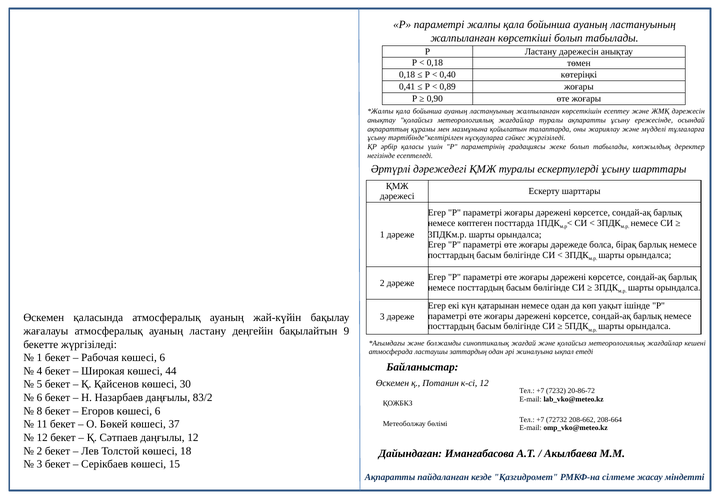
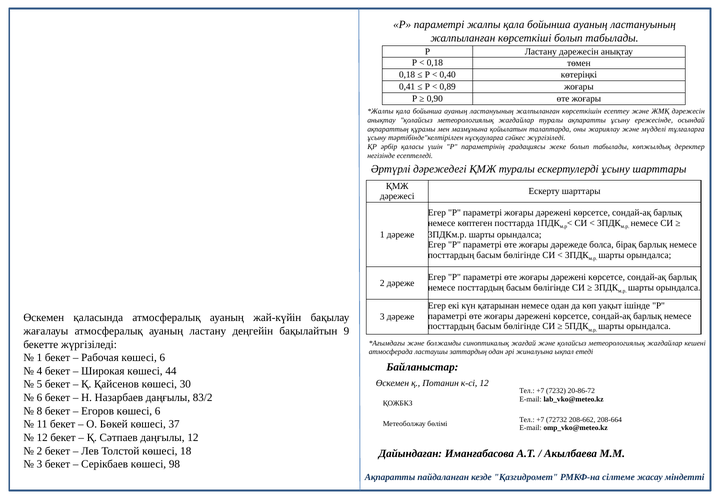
15: 15 -> 98
